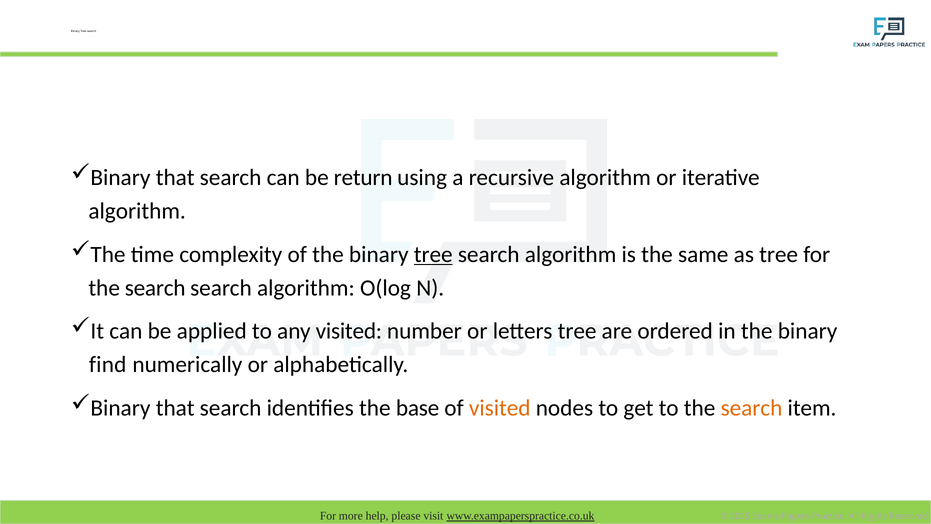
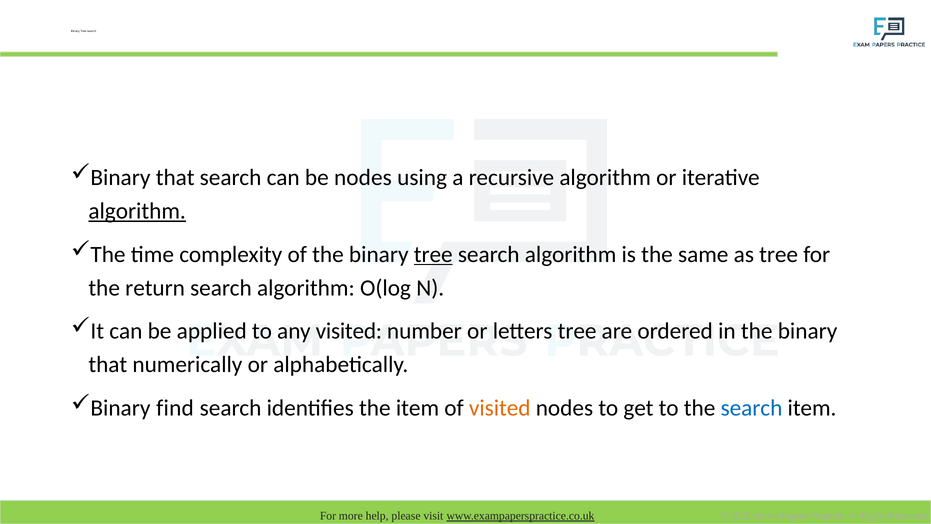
be return: return -> nodes
algorithm at (137, 211) underline: none -> present
search at (155, 288): search -> return
find at (108, 365): find -> that
that at (175, 408): that -> find
the base: base -> item
search at (752, 408) colour: orange -> blue
